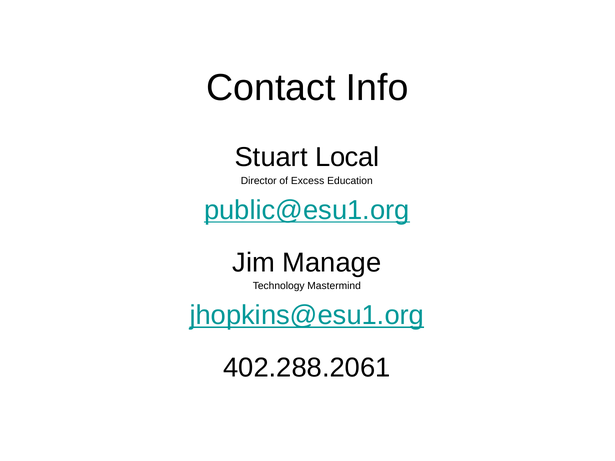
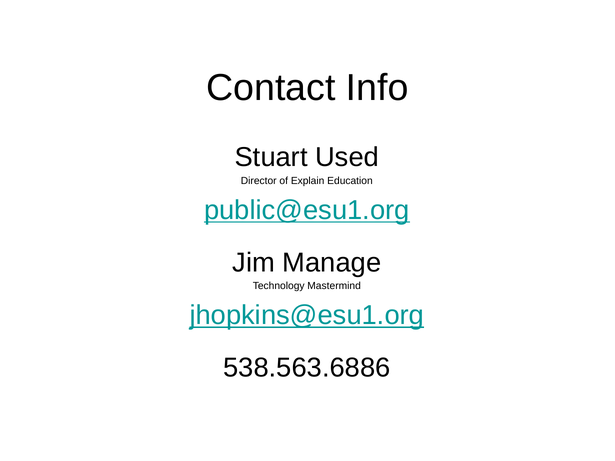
Local: Local -> Used
Excess: Excess -> Explain
402.288.2061: 402.288.2061 -> 538.563.6886
